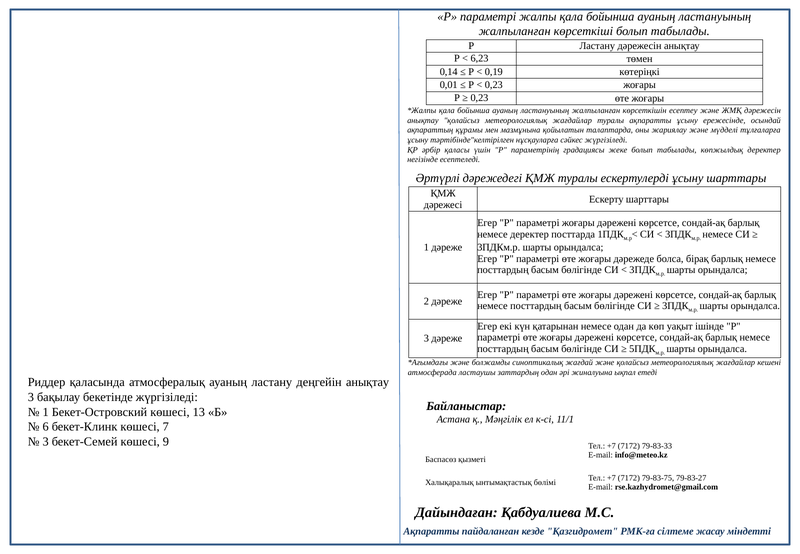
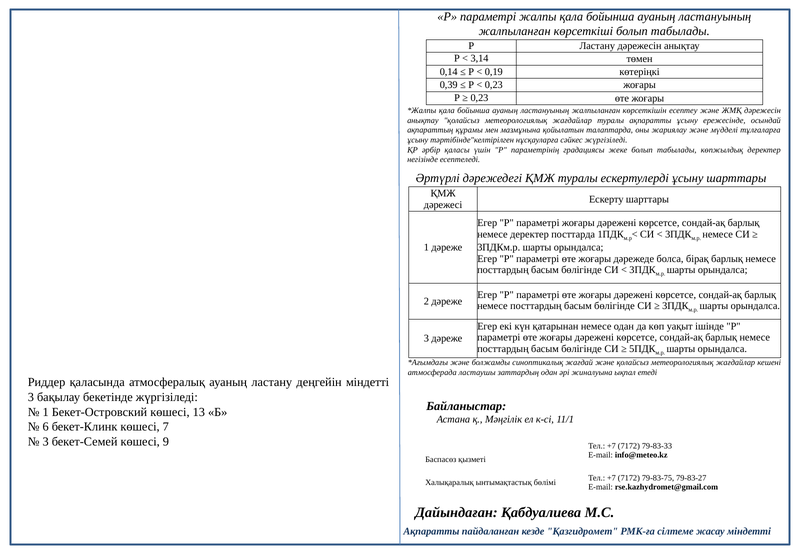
6,23: 6,23 -> 3,14
0,01: 0,01 -> 0,39
деңгейін анықтау: анықтау -> міндетті
